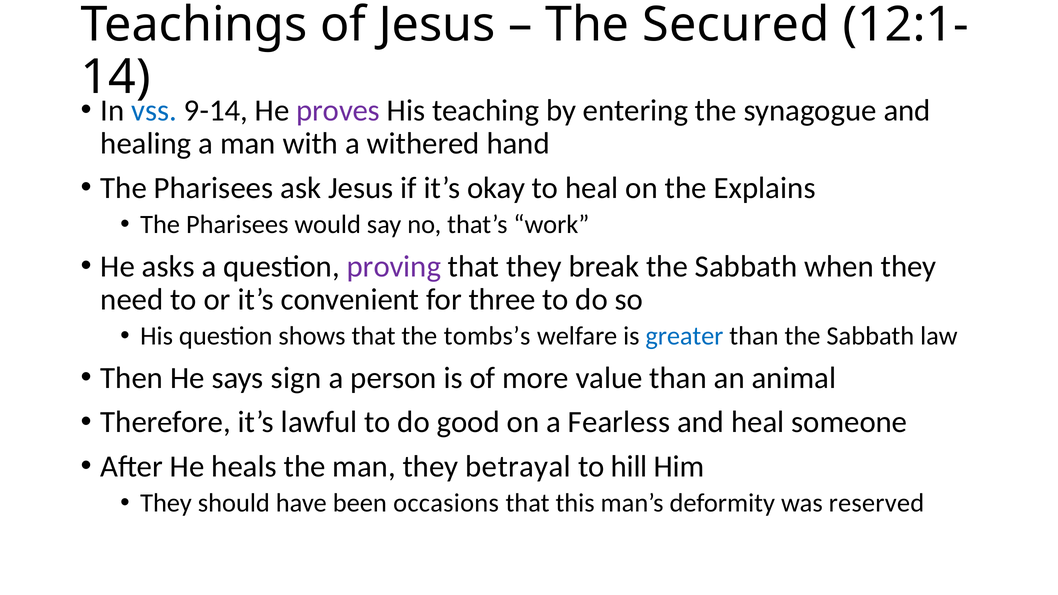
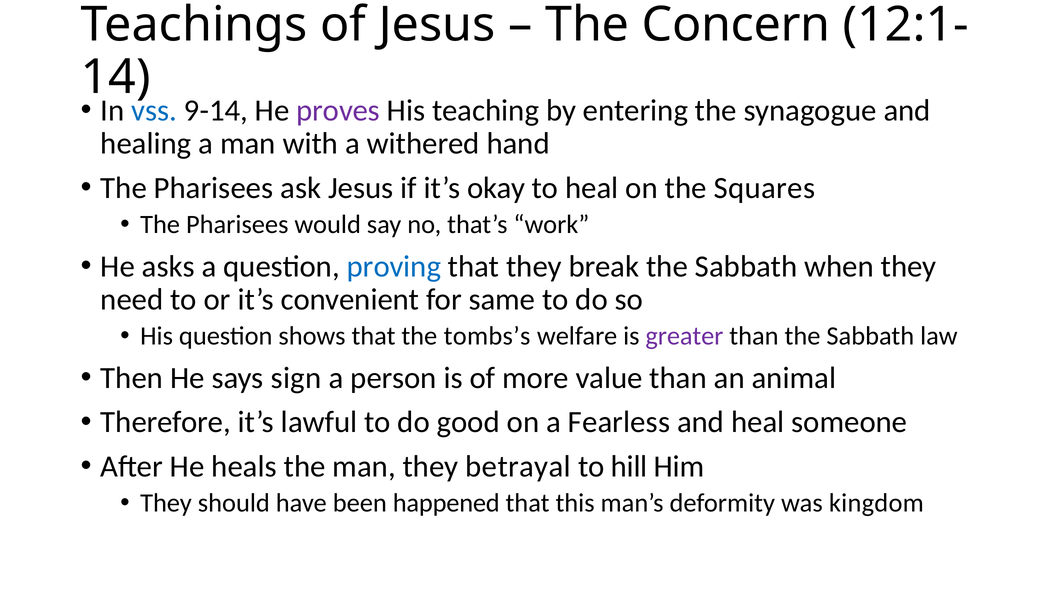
Secured: Secured -> Concern
Explains: Explains -> Squares
proving colour: purple -> blue
three: three -> same
greater colour: blue -> purple
occasions: occasions -> happened
reserved: reserved -> kingdom
